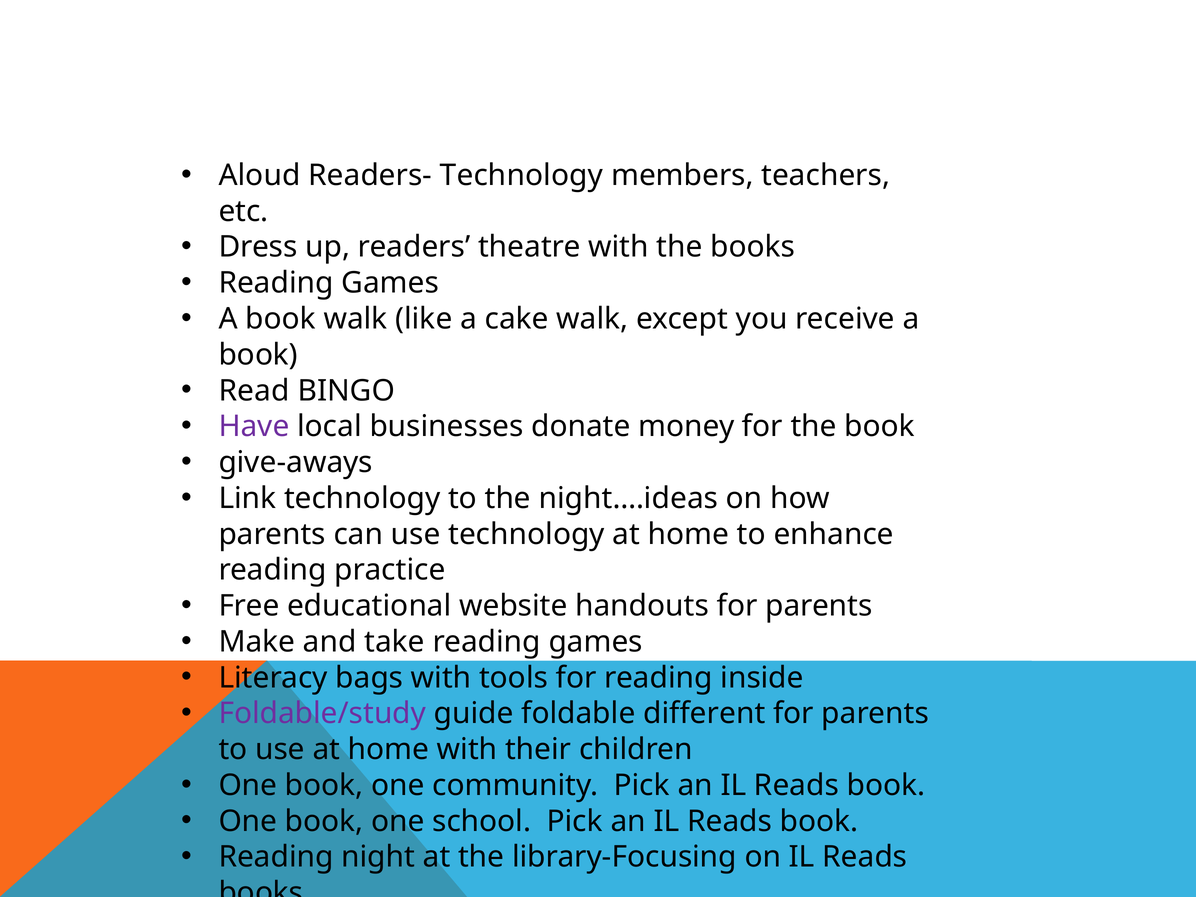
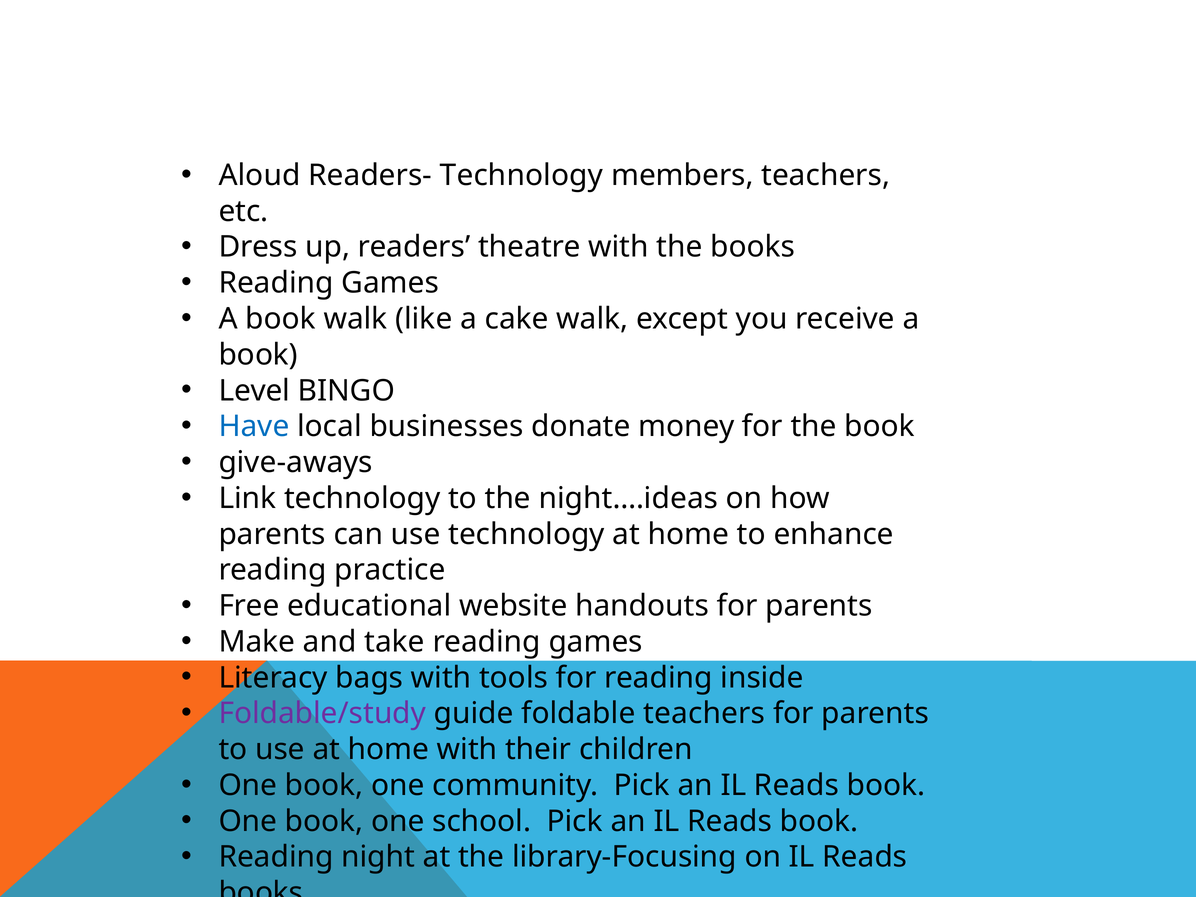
Read at (254, 391): Read -> Level
Have colour: purple -> blue
foldable different: different -> teachers
